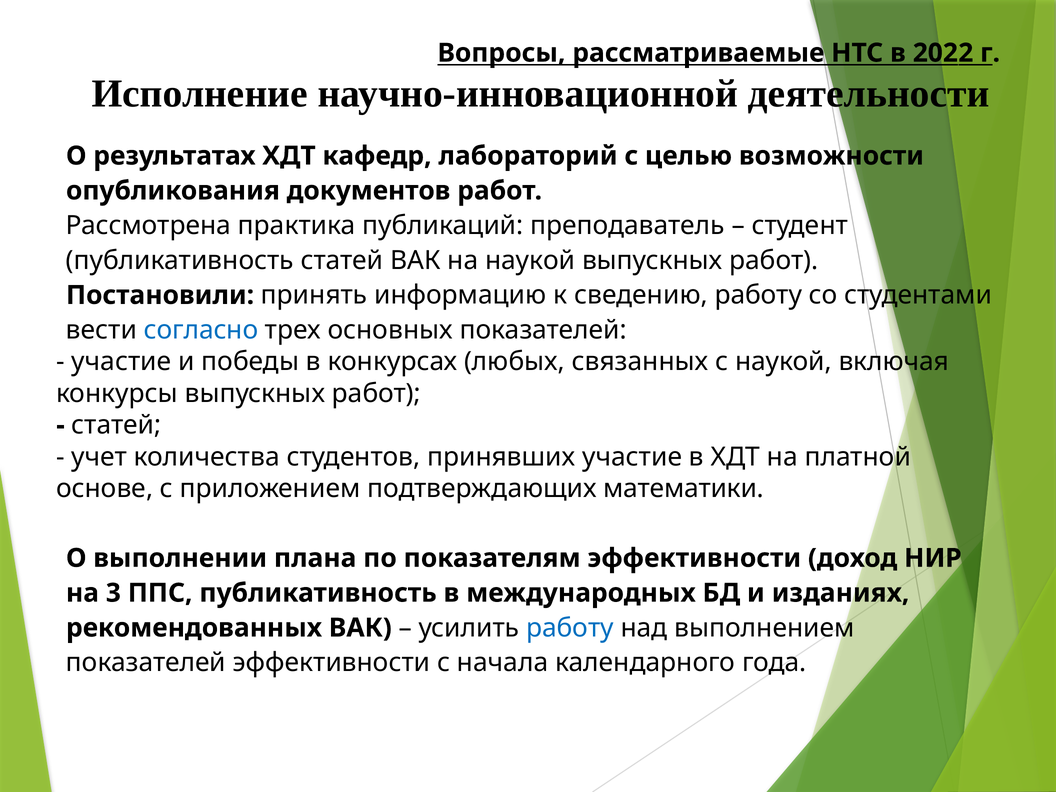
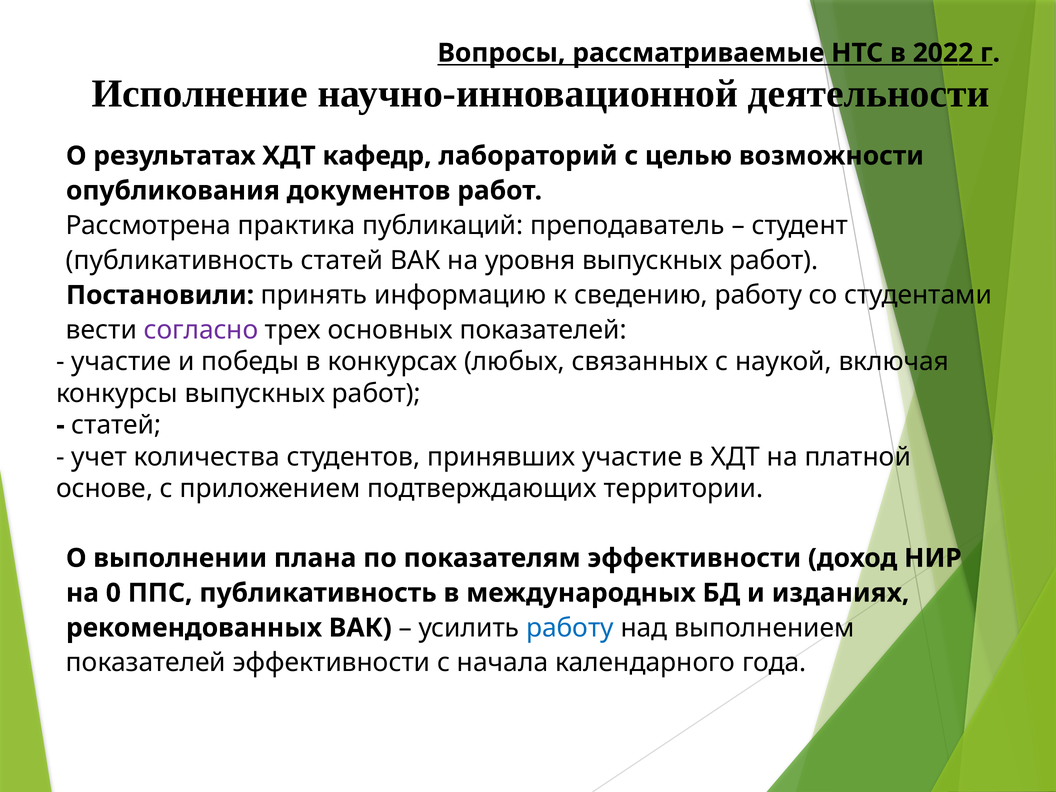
на наукой: наукой -> уровня
согласно colour: blue -> purple
математики: математики -> территории
3: 3 -> 0
